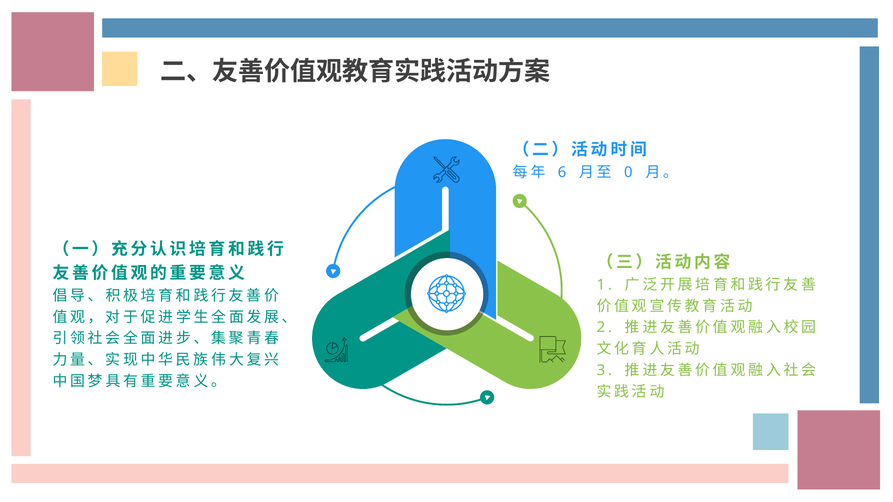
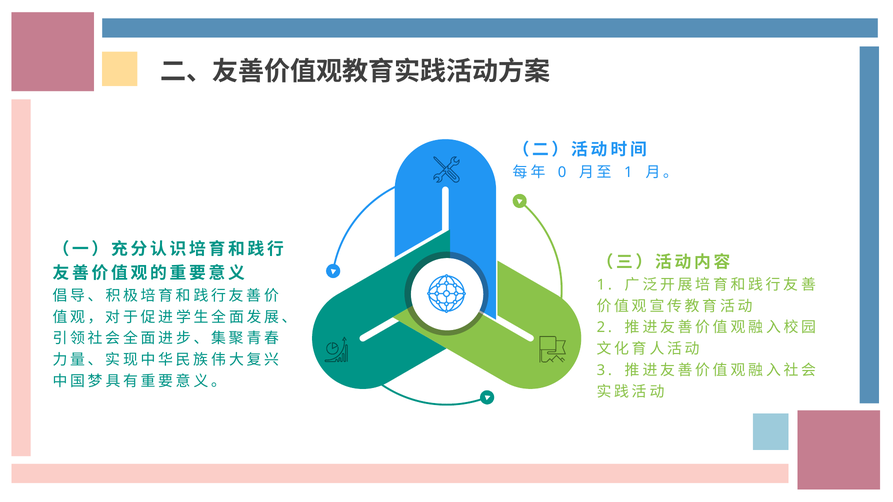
6: 6 -> 0
0 at (628, 172): 0 -> 1
